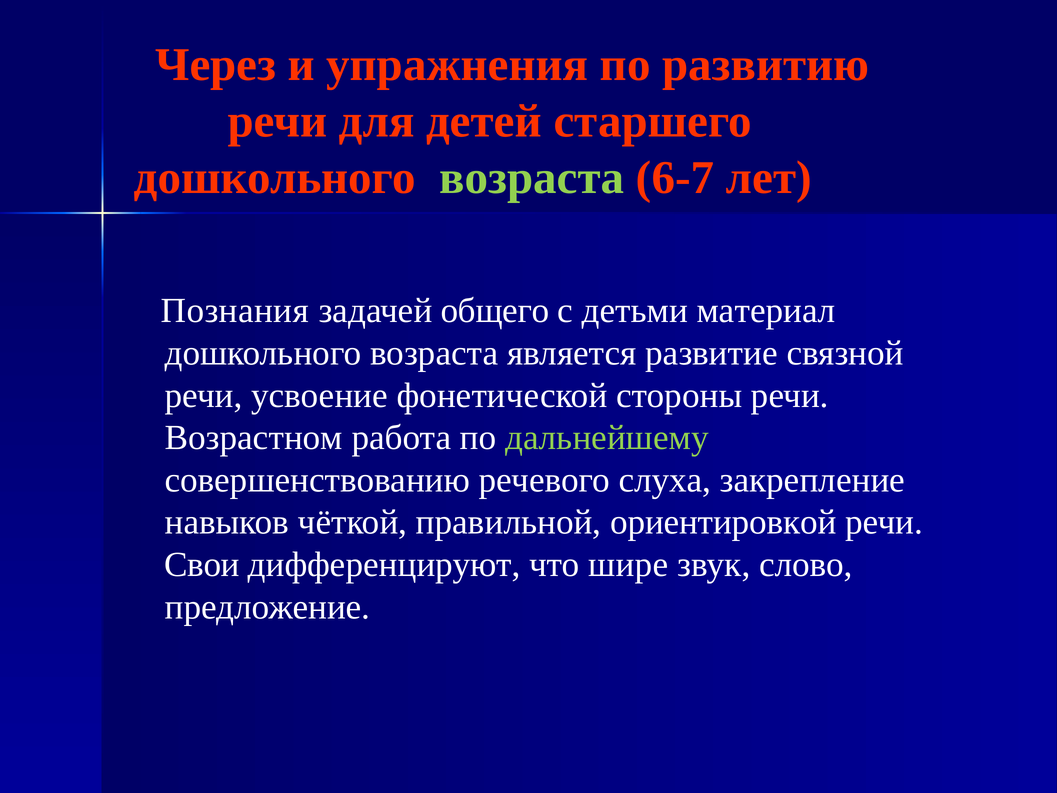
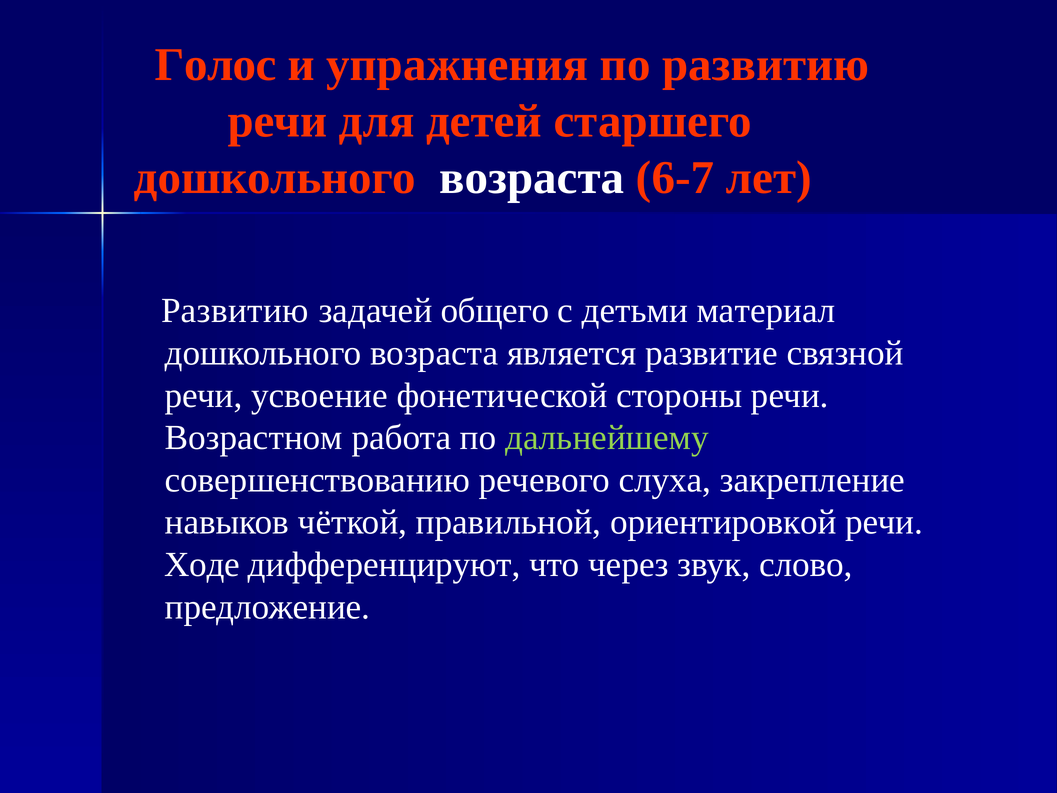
Через: Через -> Голос
возраста at (532, 178) colour: light green -> white
Познания at (235, 311): Познания -> Развитию
Свои: Свои -> Ходе
шире: шире -> через
